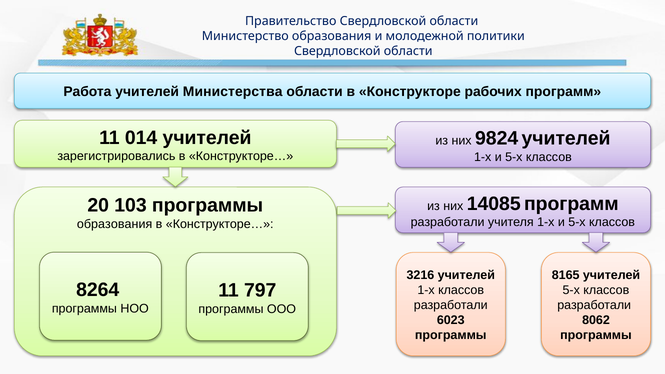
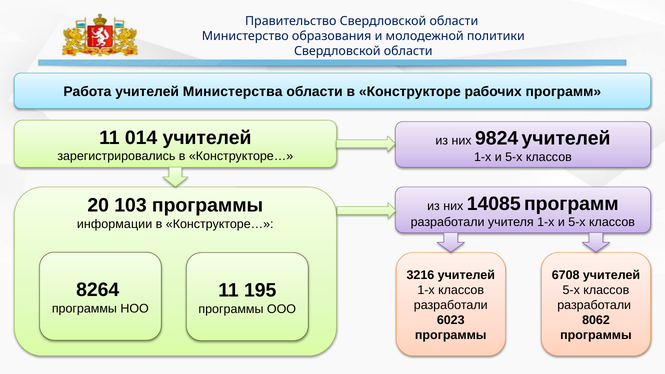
образования at (115, 224): образования -> информации
8165: 8165 -> 6708
797: 797 -> 195
